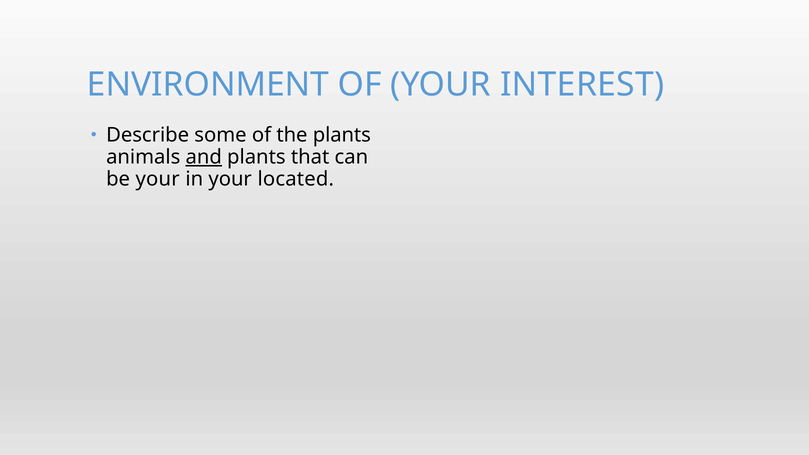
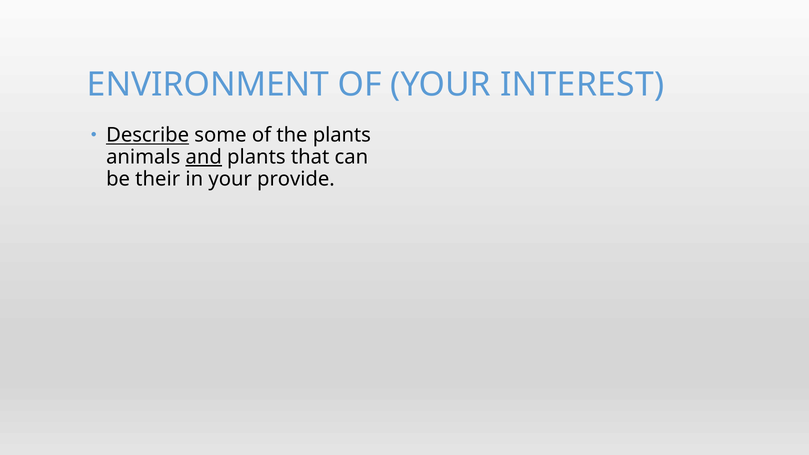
Describe underline: none -> present
be your: your -> their
located: located -> provide
